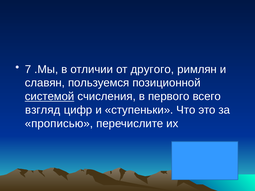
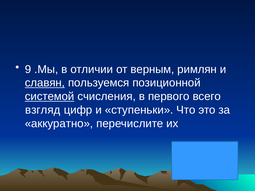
7: 7 -> 9
другого: другого -> верным
славян underline: none -> present
прописью: прописью -> аккуратно
